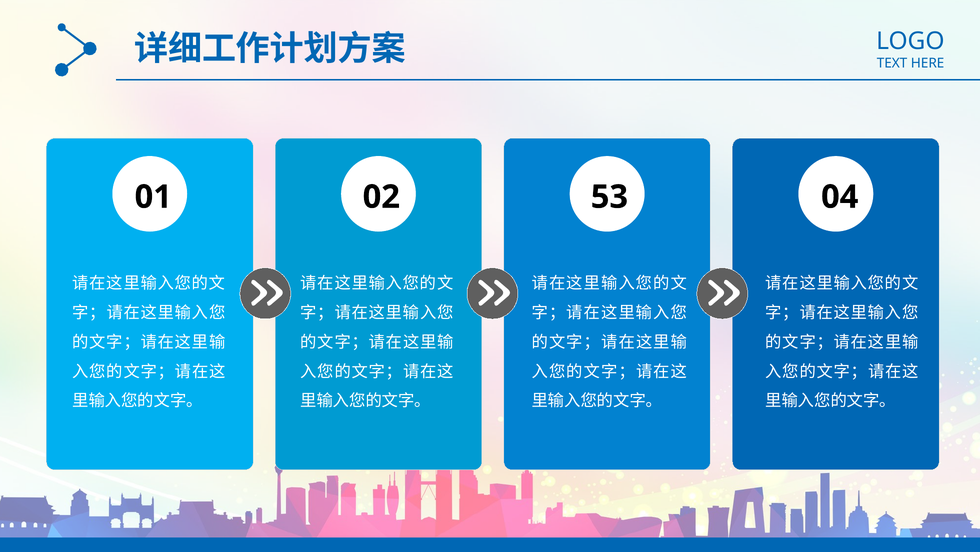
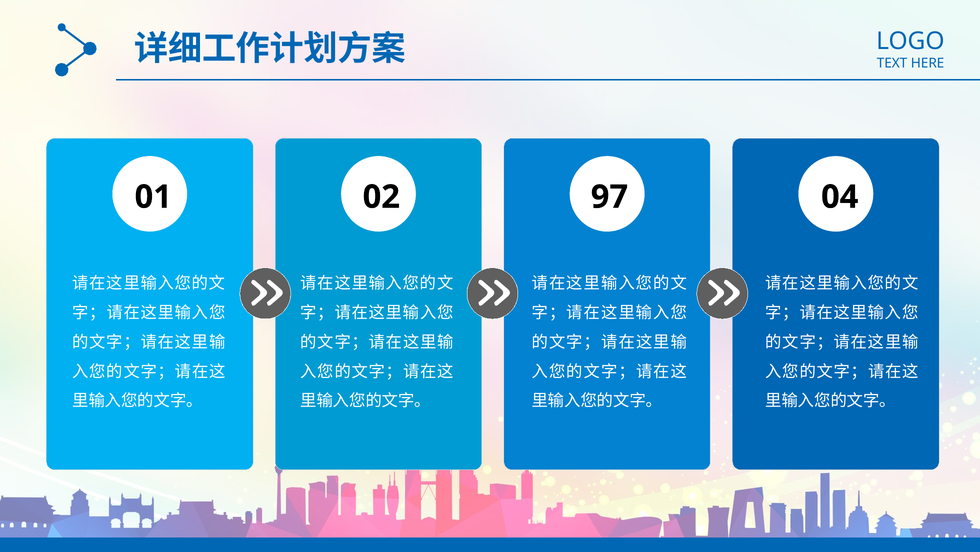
53: 53 -> 97
